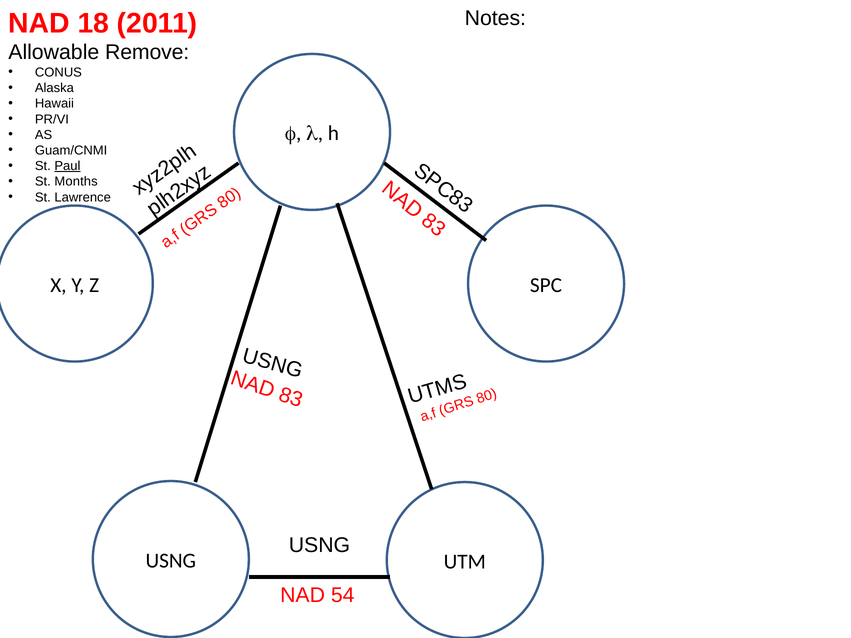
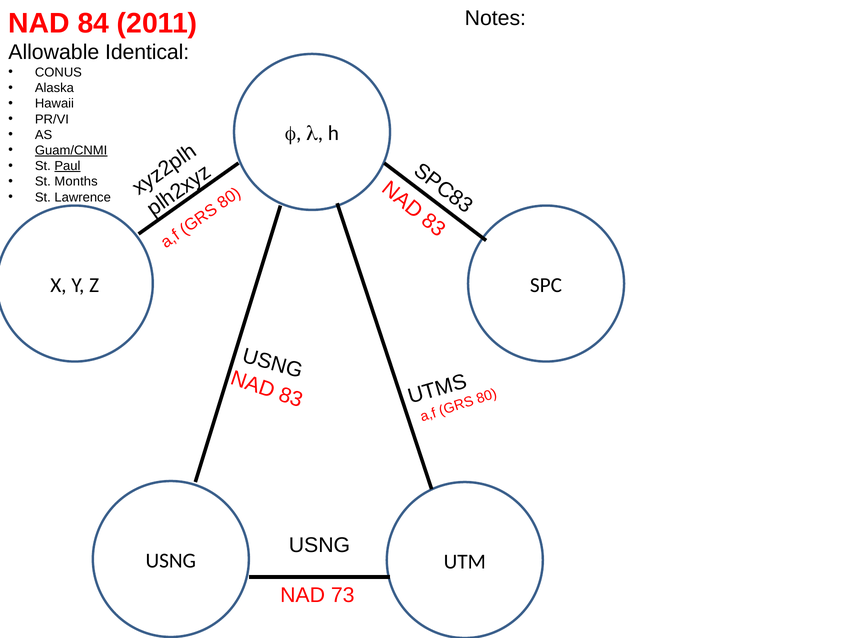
18: 18 -> 84
Remove: Remove -> Identical
Guam/CNMI underline: none -> present
54: 54 -> 73
